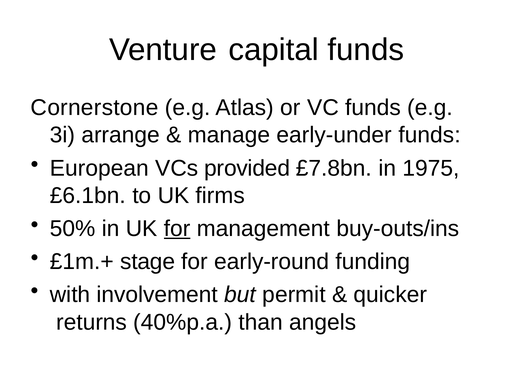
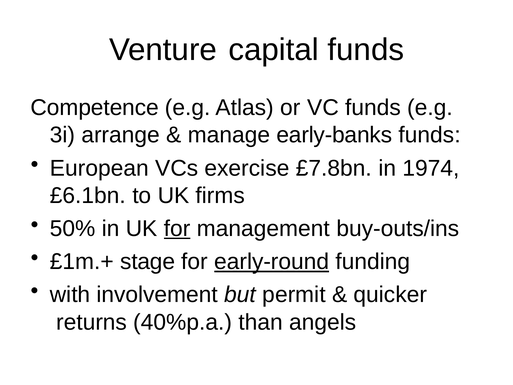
Cornerstone: Cornerstone -> Competence
early-under: early-under -> early-banks
provided: provided -> exercise
1975: 1975 -> 1974
early-round underline: none -> present
